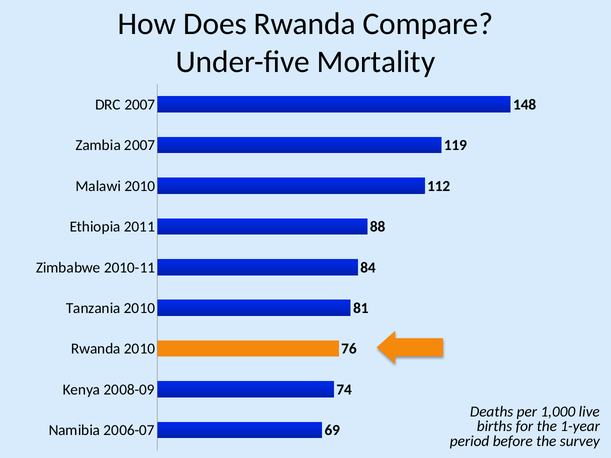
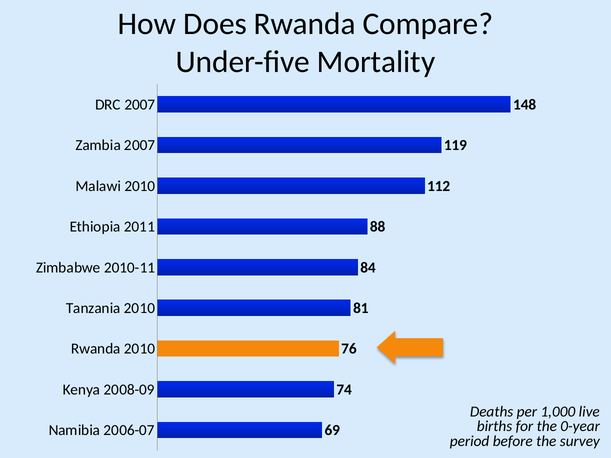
1-year: 1-year -> 0-year
